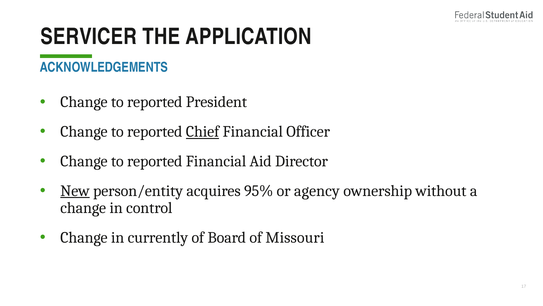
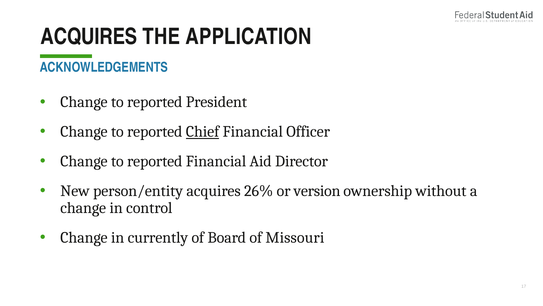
SERVICER at (89, 37): SERVICER -> ACQUIRES
New underline: present -> none
95%: 95% -> 26%
agency: agency -> version
